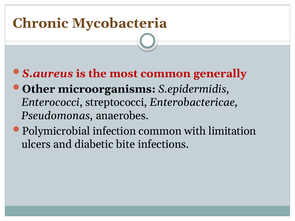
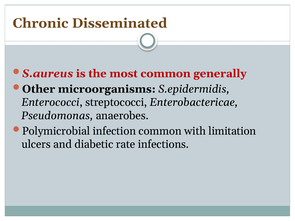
Mycobacteria: Mycobacteria -> Disseminated
bite: bite -> rate
